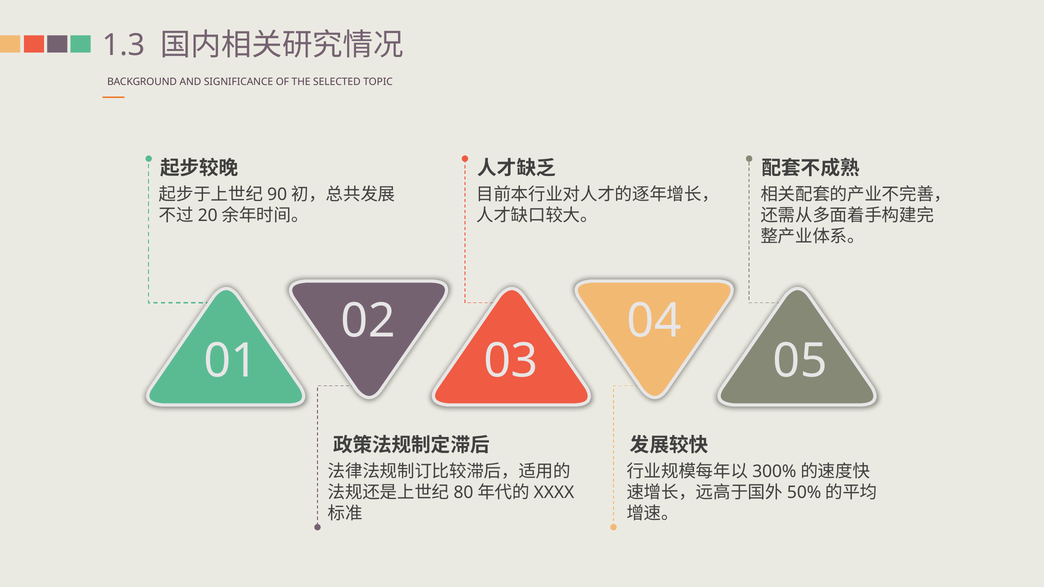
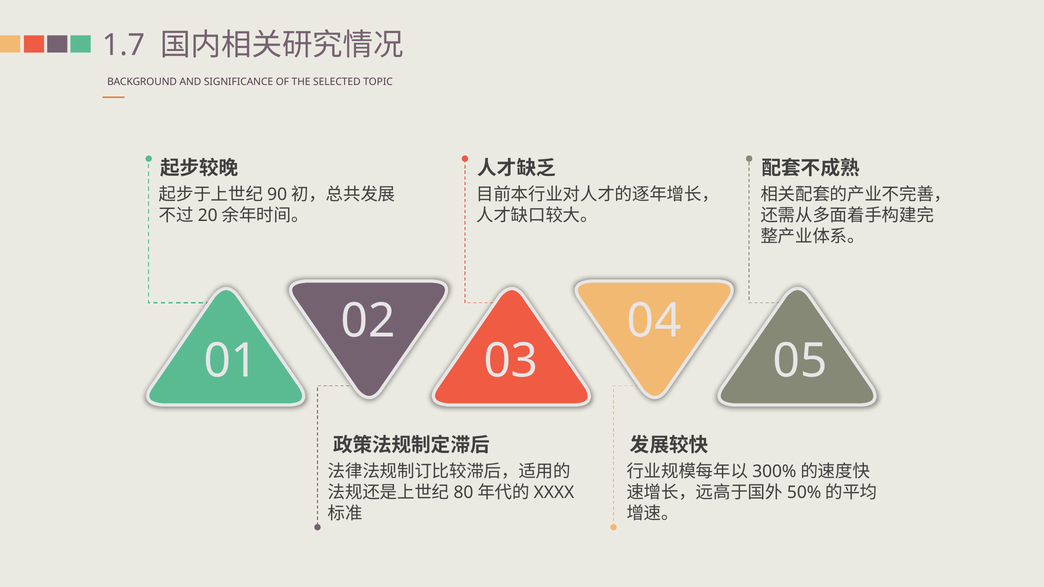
1.3: 1.3 -> 1.7
